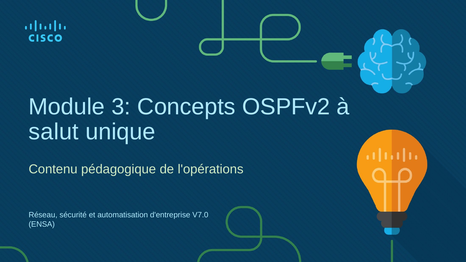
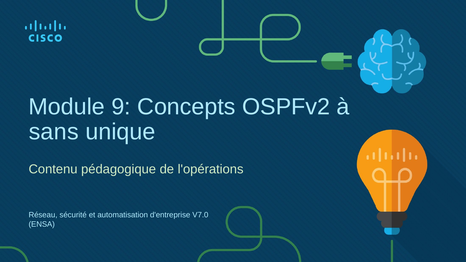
3: 3 -> 9
salut: salut -> sans
